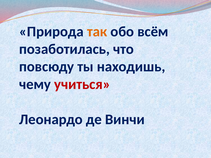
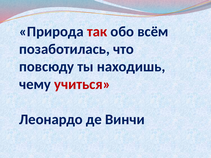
так colour: orange -> red
